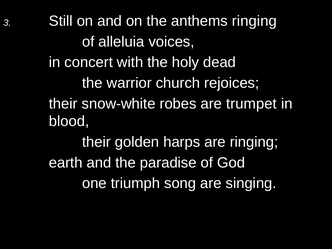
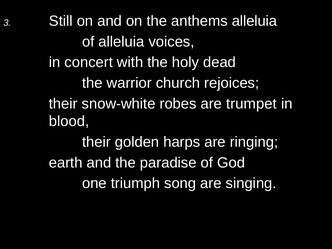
anthems ringing: ringing -> alleluia
